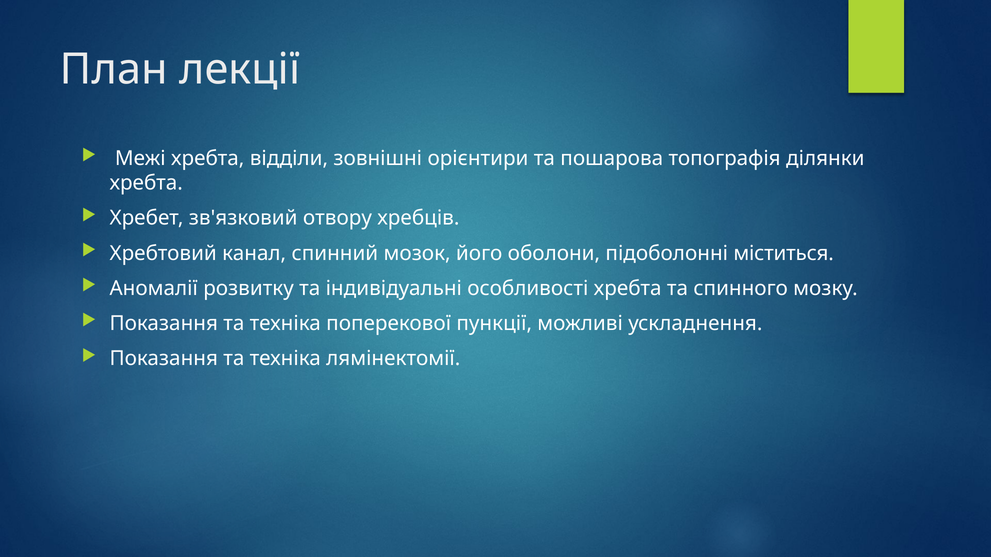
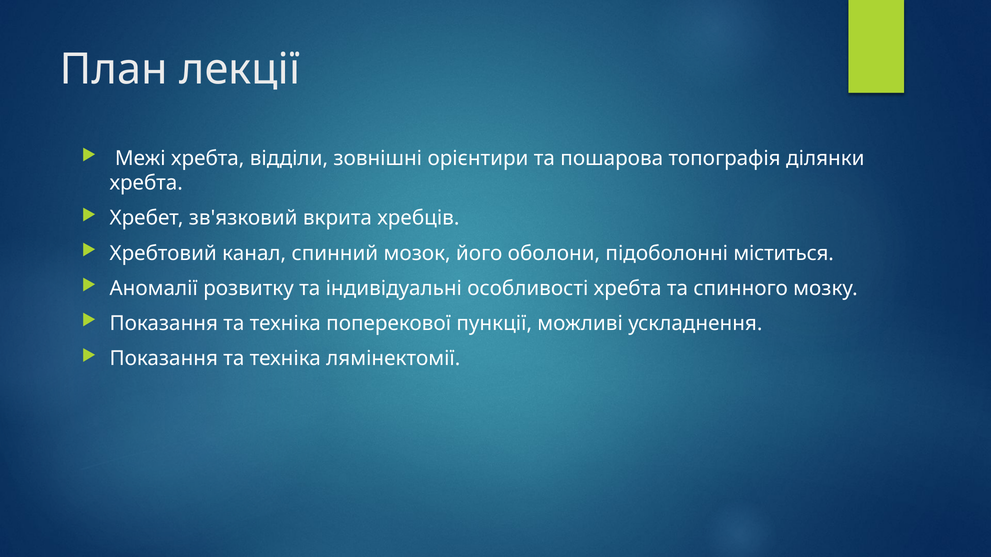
отвору: отвору -> вкрита
